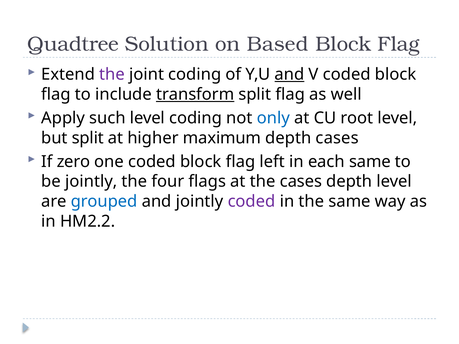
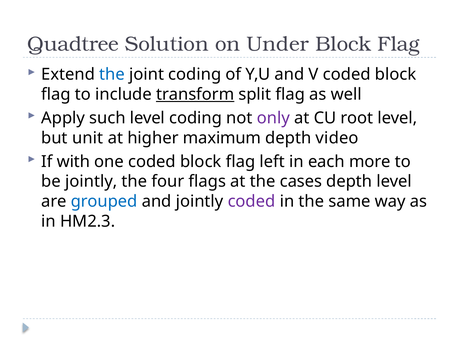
Based: Based -> Under
the at (112, 75) colour: purple -> blue
and at (289, 75) underline: present -> none
only colour: blue -> purple
but split: split -> unit
depth cases: cases -> video
zero: zero -> with
each same: same -> more
HM2.2: HM2.2 -> HM2.3
